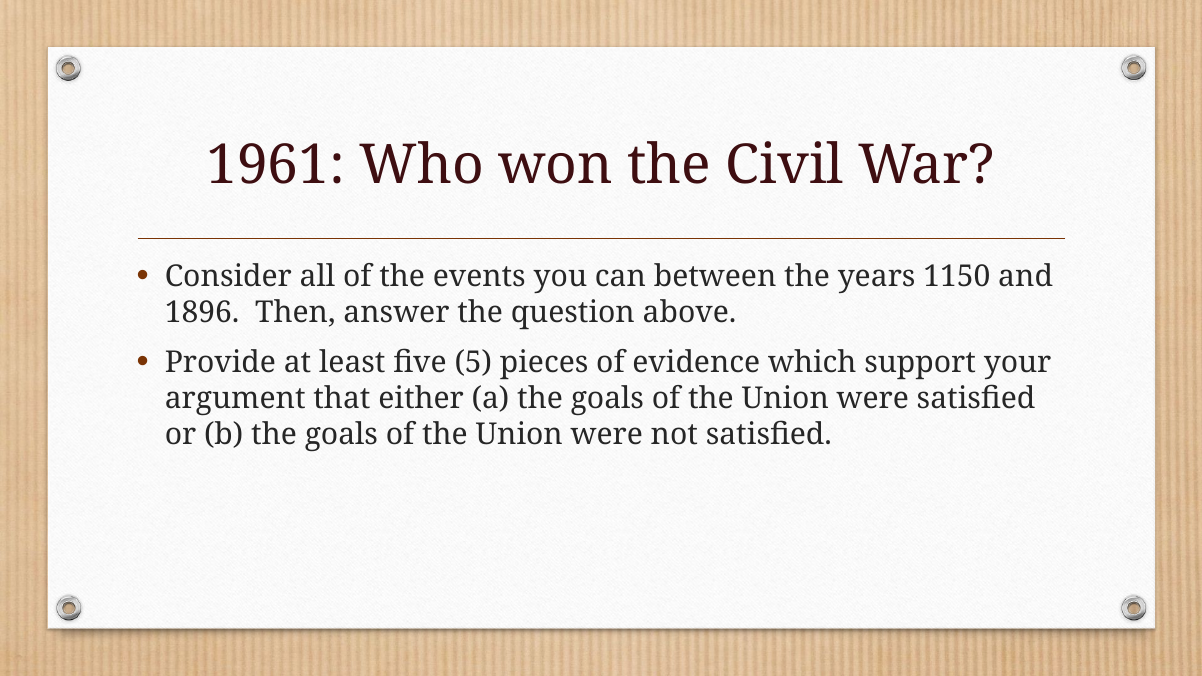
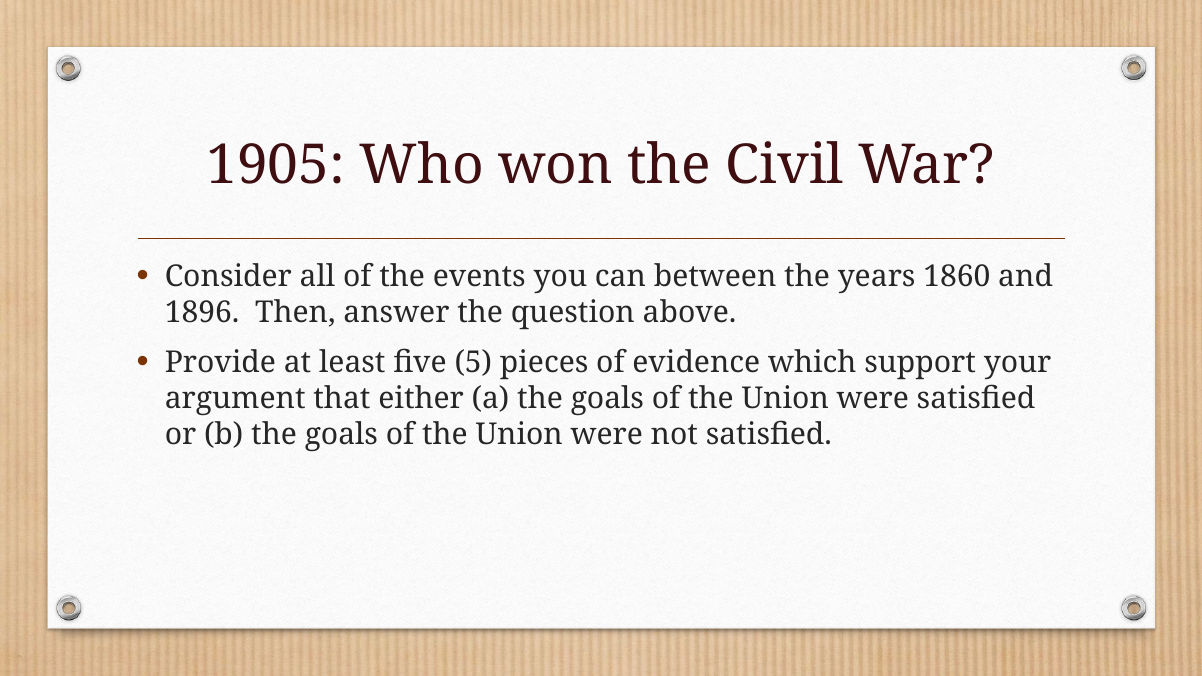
1961: 1961 -> 1905
1150: 1150 -> 1860
